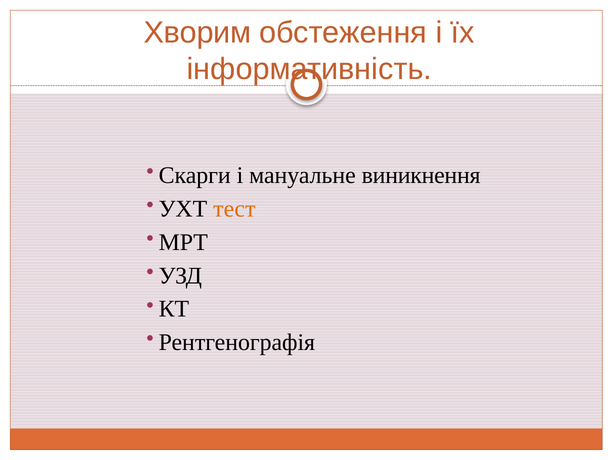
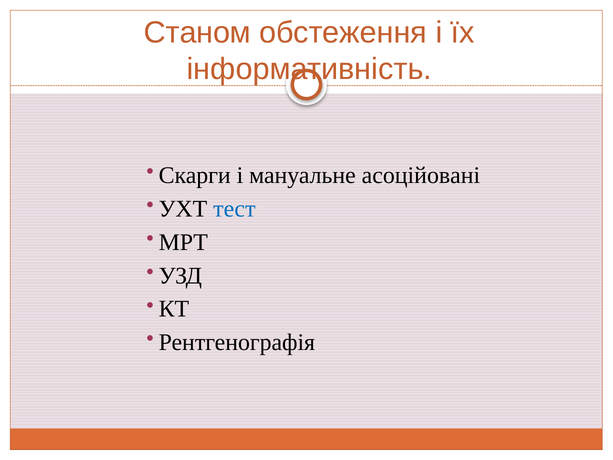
Хворим: Хворим -> Станом
виникнення: виникнення -> асоційовані
тест colour: orange -> blue
